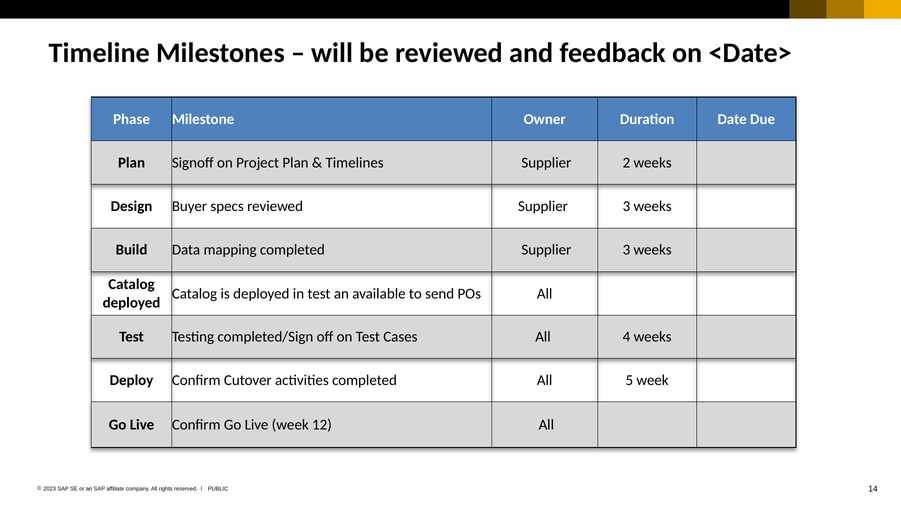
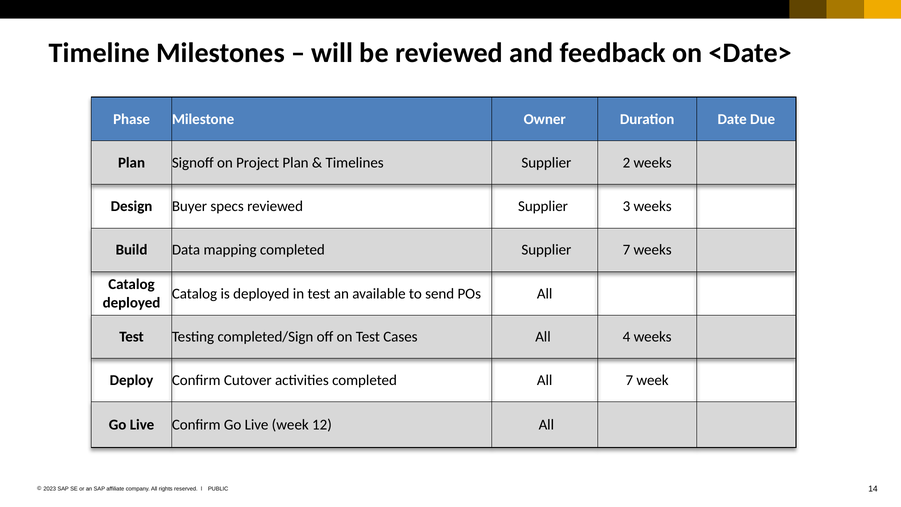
completed Supplier 3: 3 -> 7
All 5: 5 -> 7
